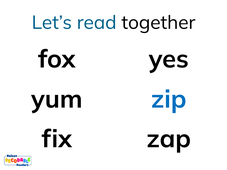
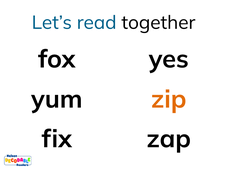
zip colour: blue -> orange
